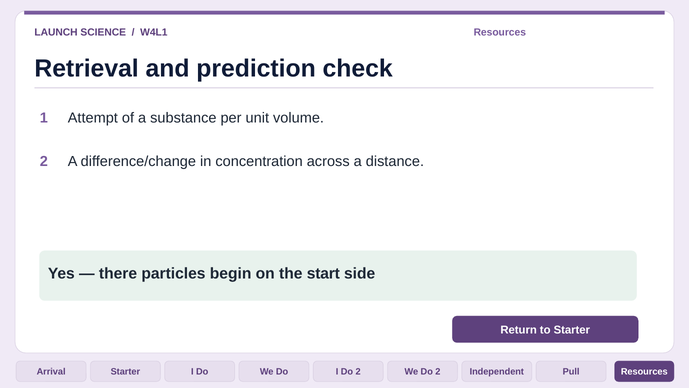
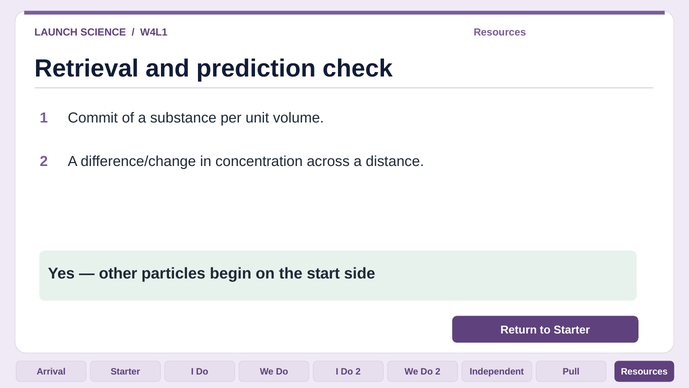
Attempt: Attempt -> Commit
there: there -> other
